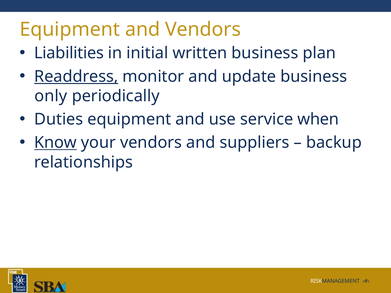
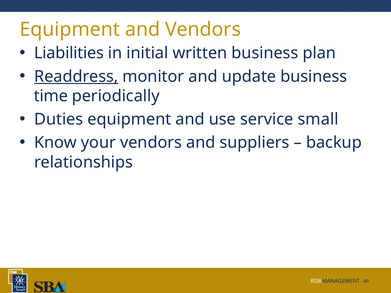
only: only -> time
when: when -> small
Know underline: present -> none
